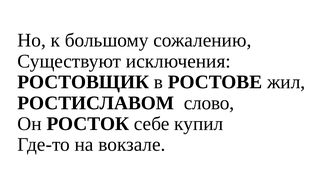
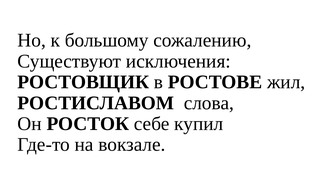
слово: слово -> слова
